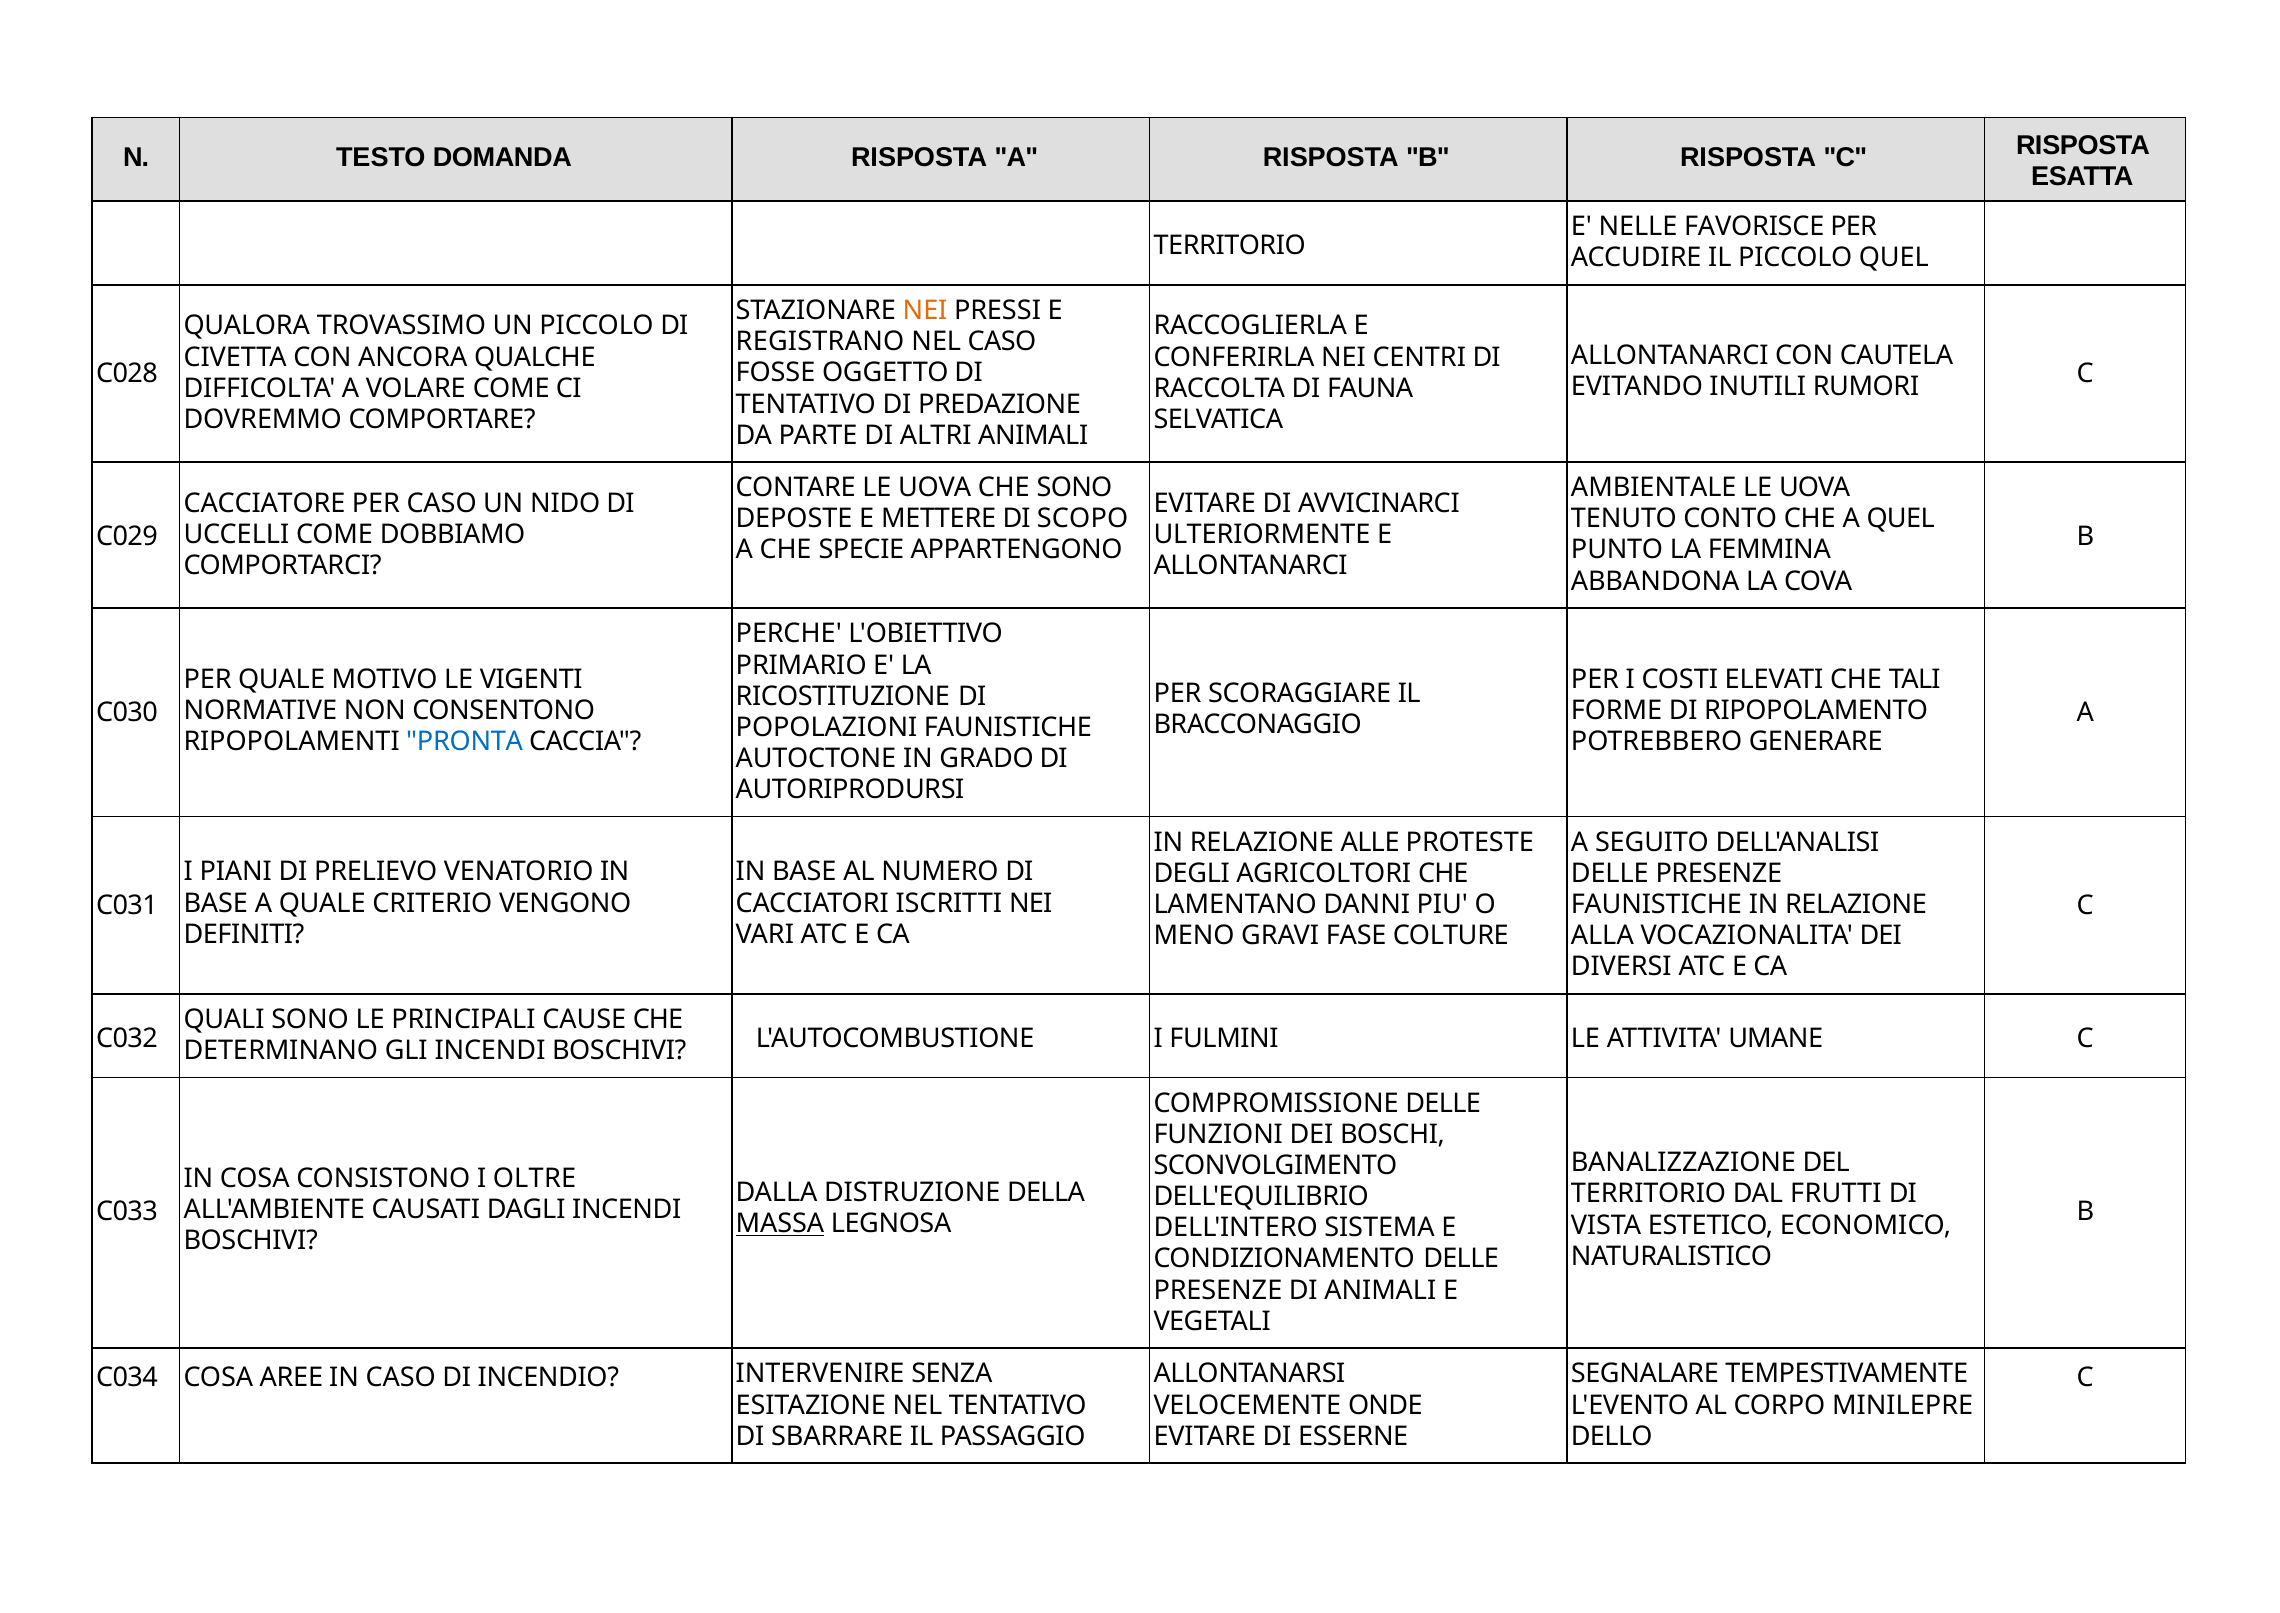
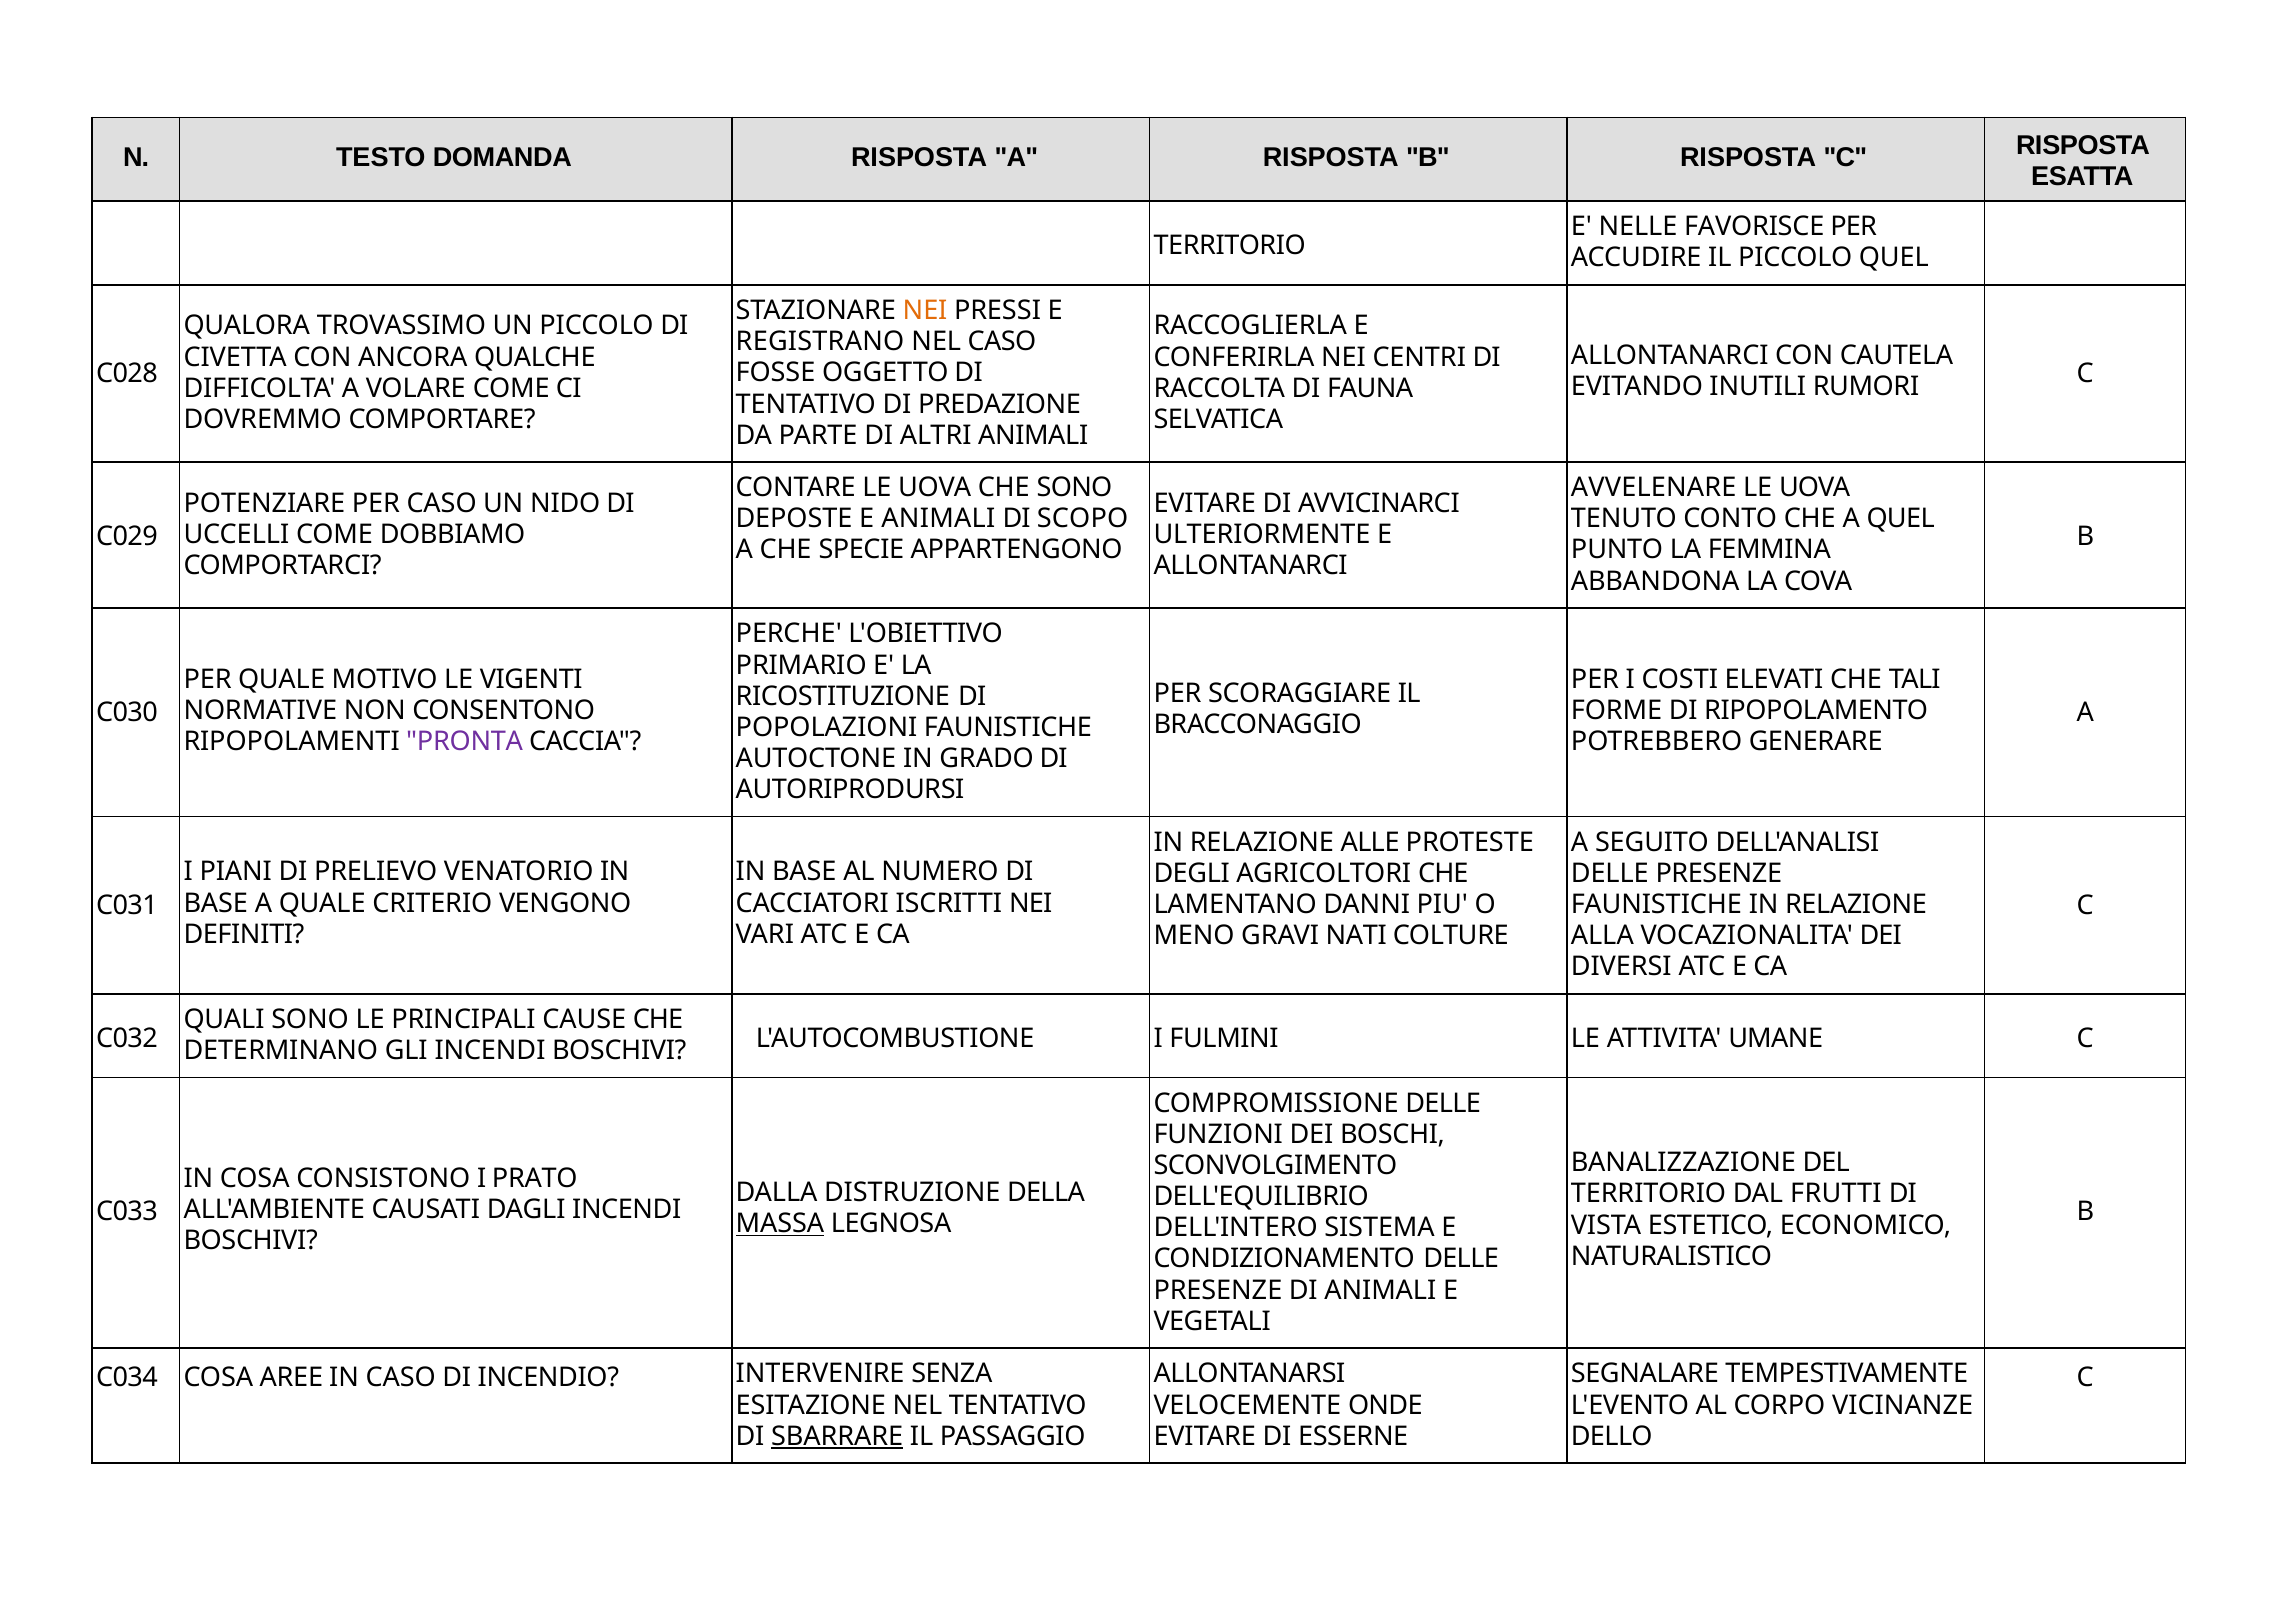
AMBIENTALE: AMBIENTALE -> AVVELENARE
CACCIATORE: CACCIATORE -> POTENZIARE
E METTERE: METTERE -> ANIMALI
PRONTA colour: blue -> purple
FASE: FASE -> NATI
OLTRE: OLTRE -> PRATO
MINILEPRE: MINILEPRE -> VICINANZE
SBARRARE underline: none -> present
